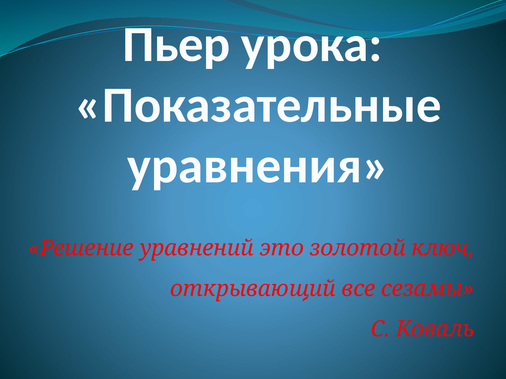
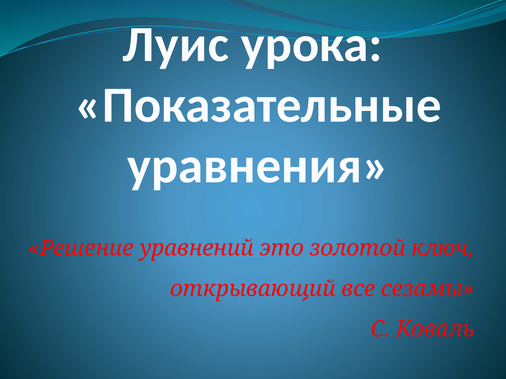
Пьер: Пьер -> Луис
